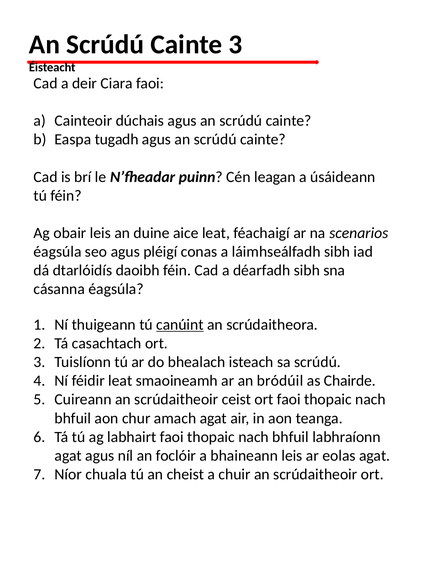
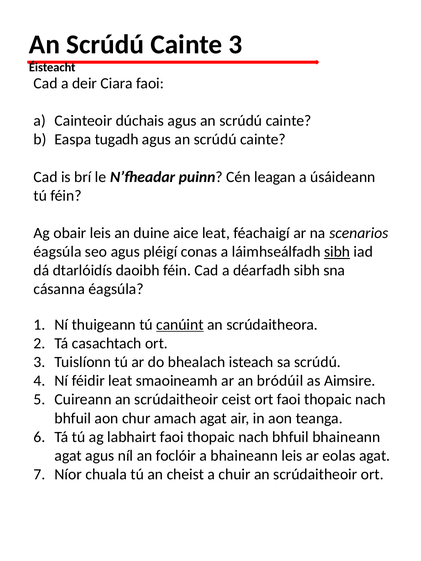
sibh at (337, 252) underline: none -> present
Chairde: Chairde -> Aimsire
bhfuil labhraíonn: labhraíonn -> bhaineann
